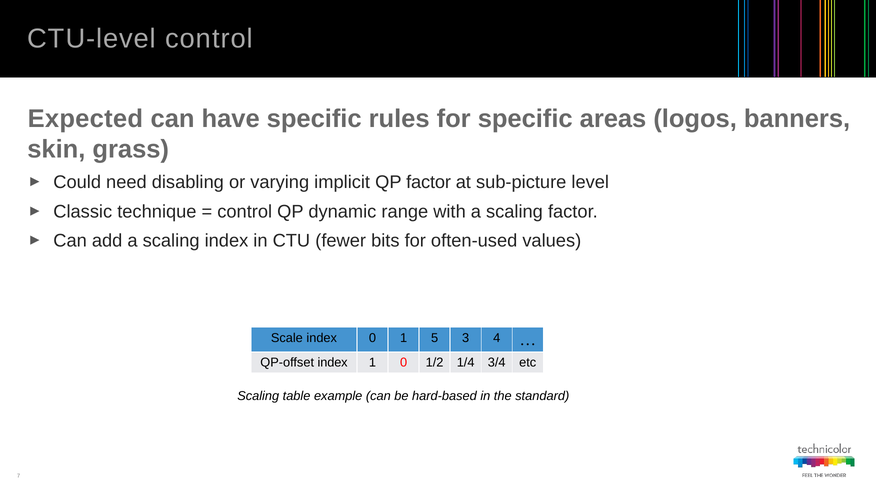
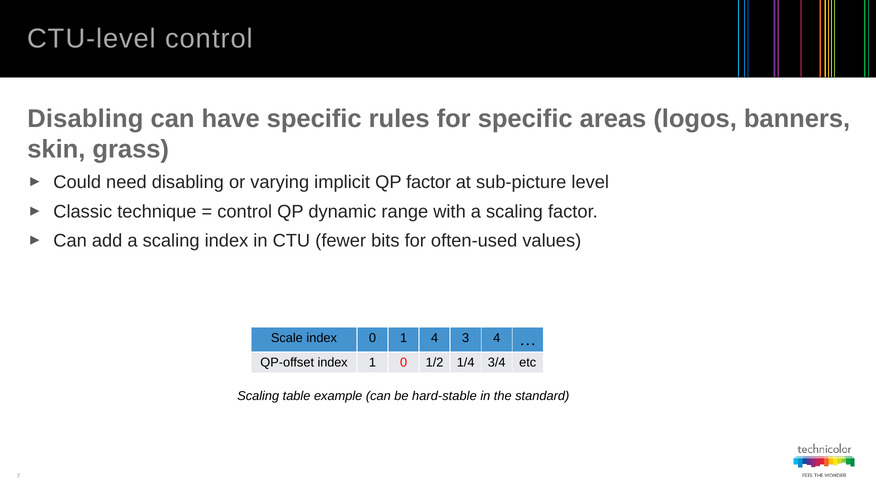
Expected at (85, 119): Expected -> Disabling
1 5: 5 -> 4
hard-based: hard-based -> hard-stable
